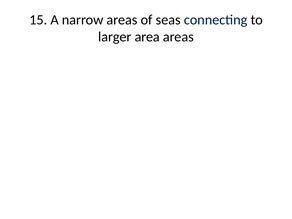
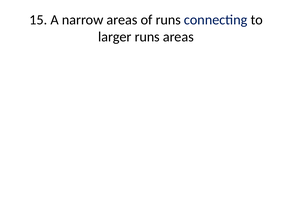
of seas: seas -> runs
larger area: area -> runs
